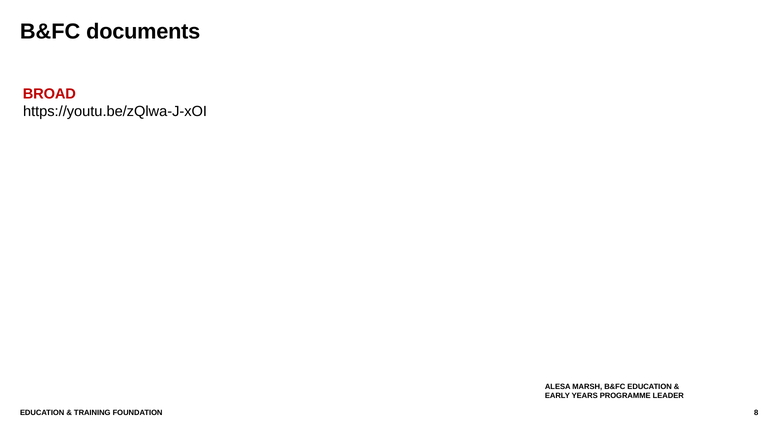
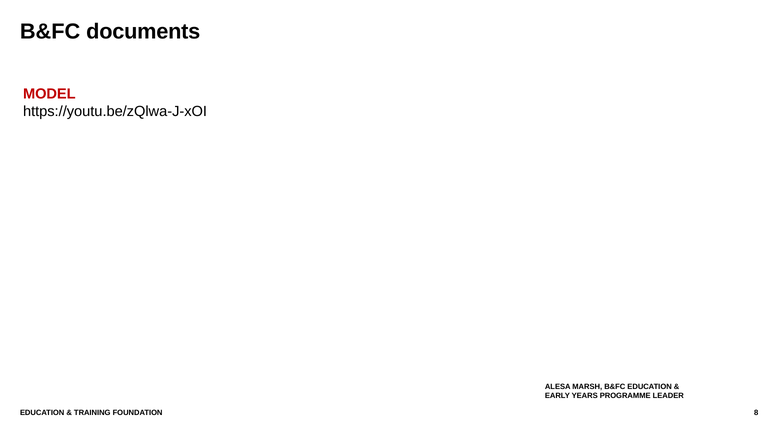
BROAD: BROAD -> MODEL
